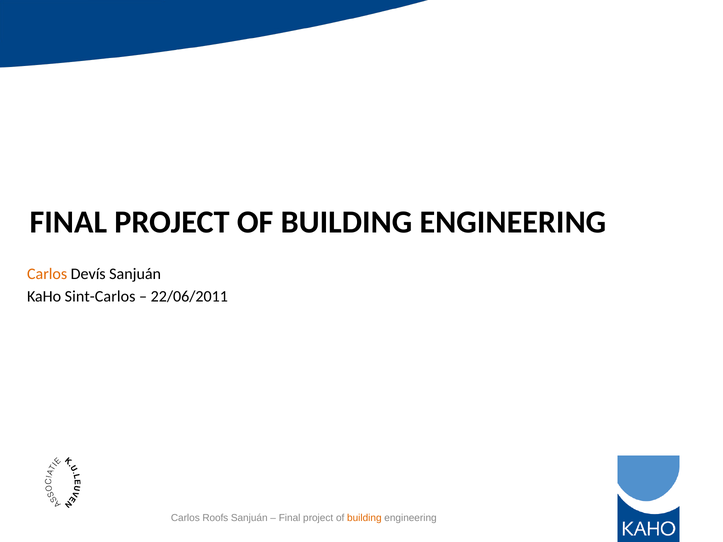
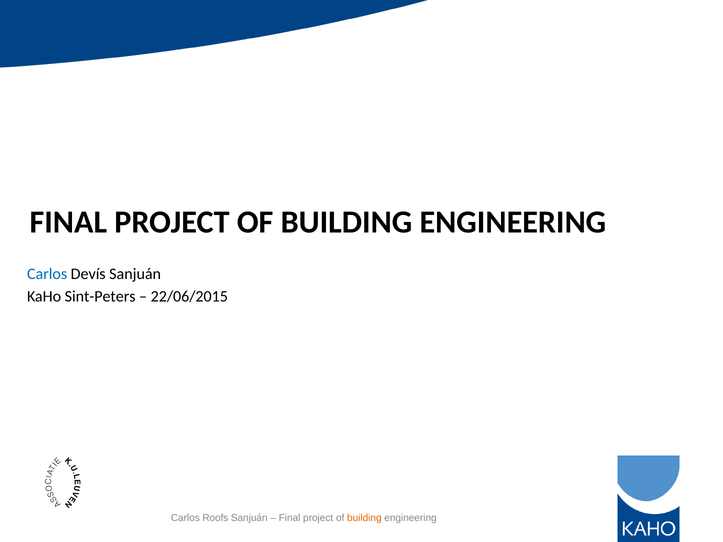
Carlos at (47, 274) colour: orange -> blue
Sint-Carlos: Sint-Carlos -> Sint-Peters
22/06/2011: 22/06/2011 -> 22/06/2015
